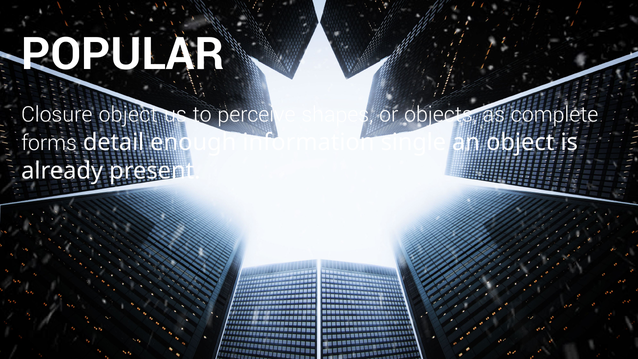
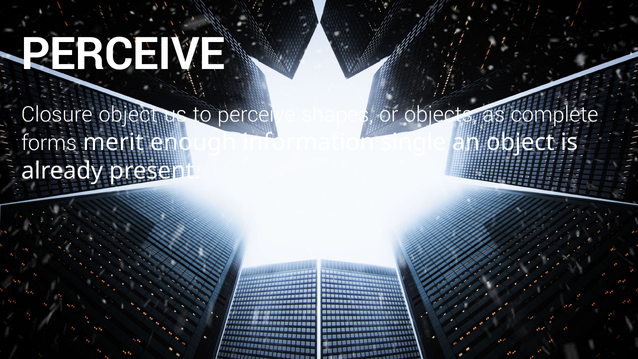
POPULAR at (123, 53): POPULAR -> PERCEIVE
detail: detail -> merit
